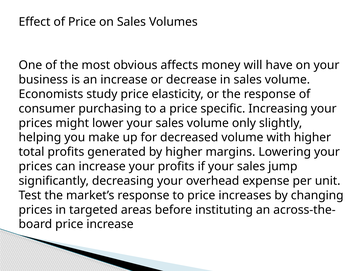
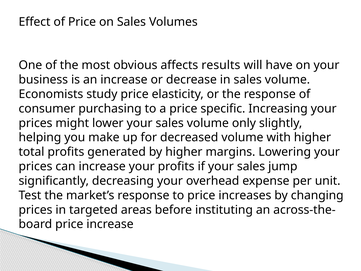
money: money -> results
